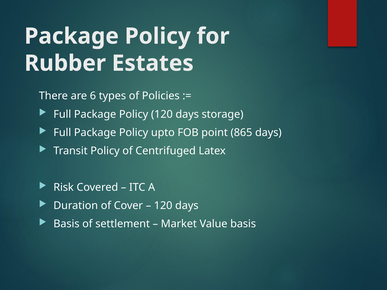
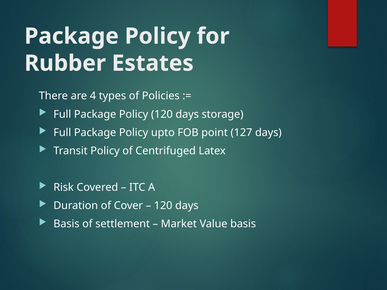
6: 6 -> 4
865: 865 -> 127
